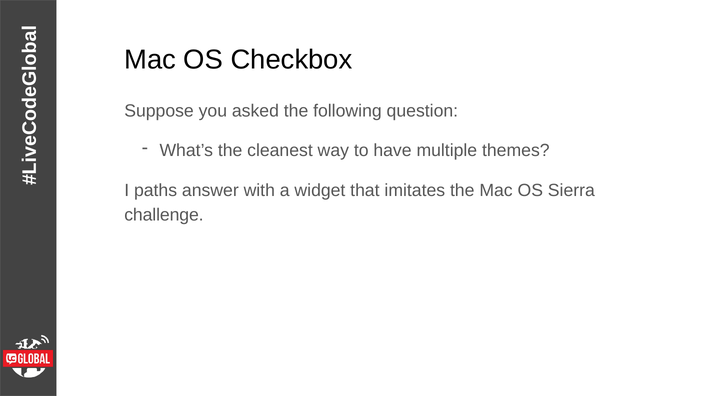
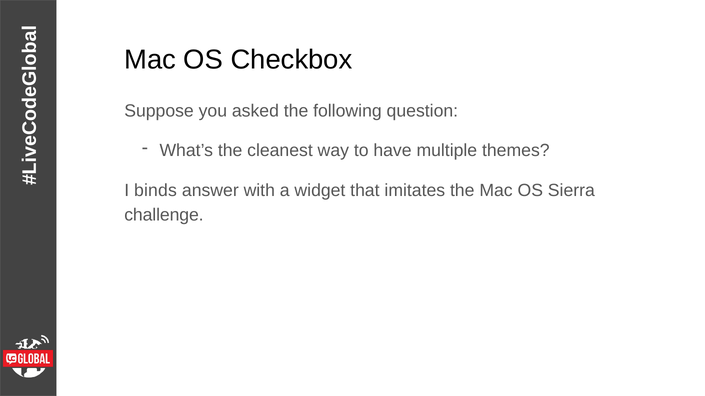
paths: paths -> binds
